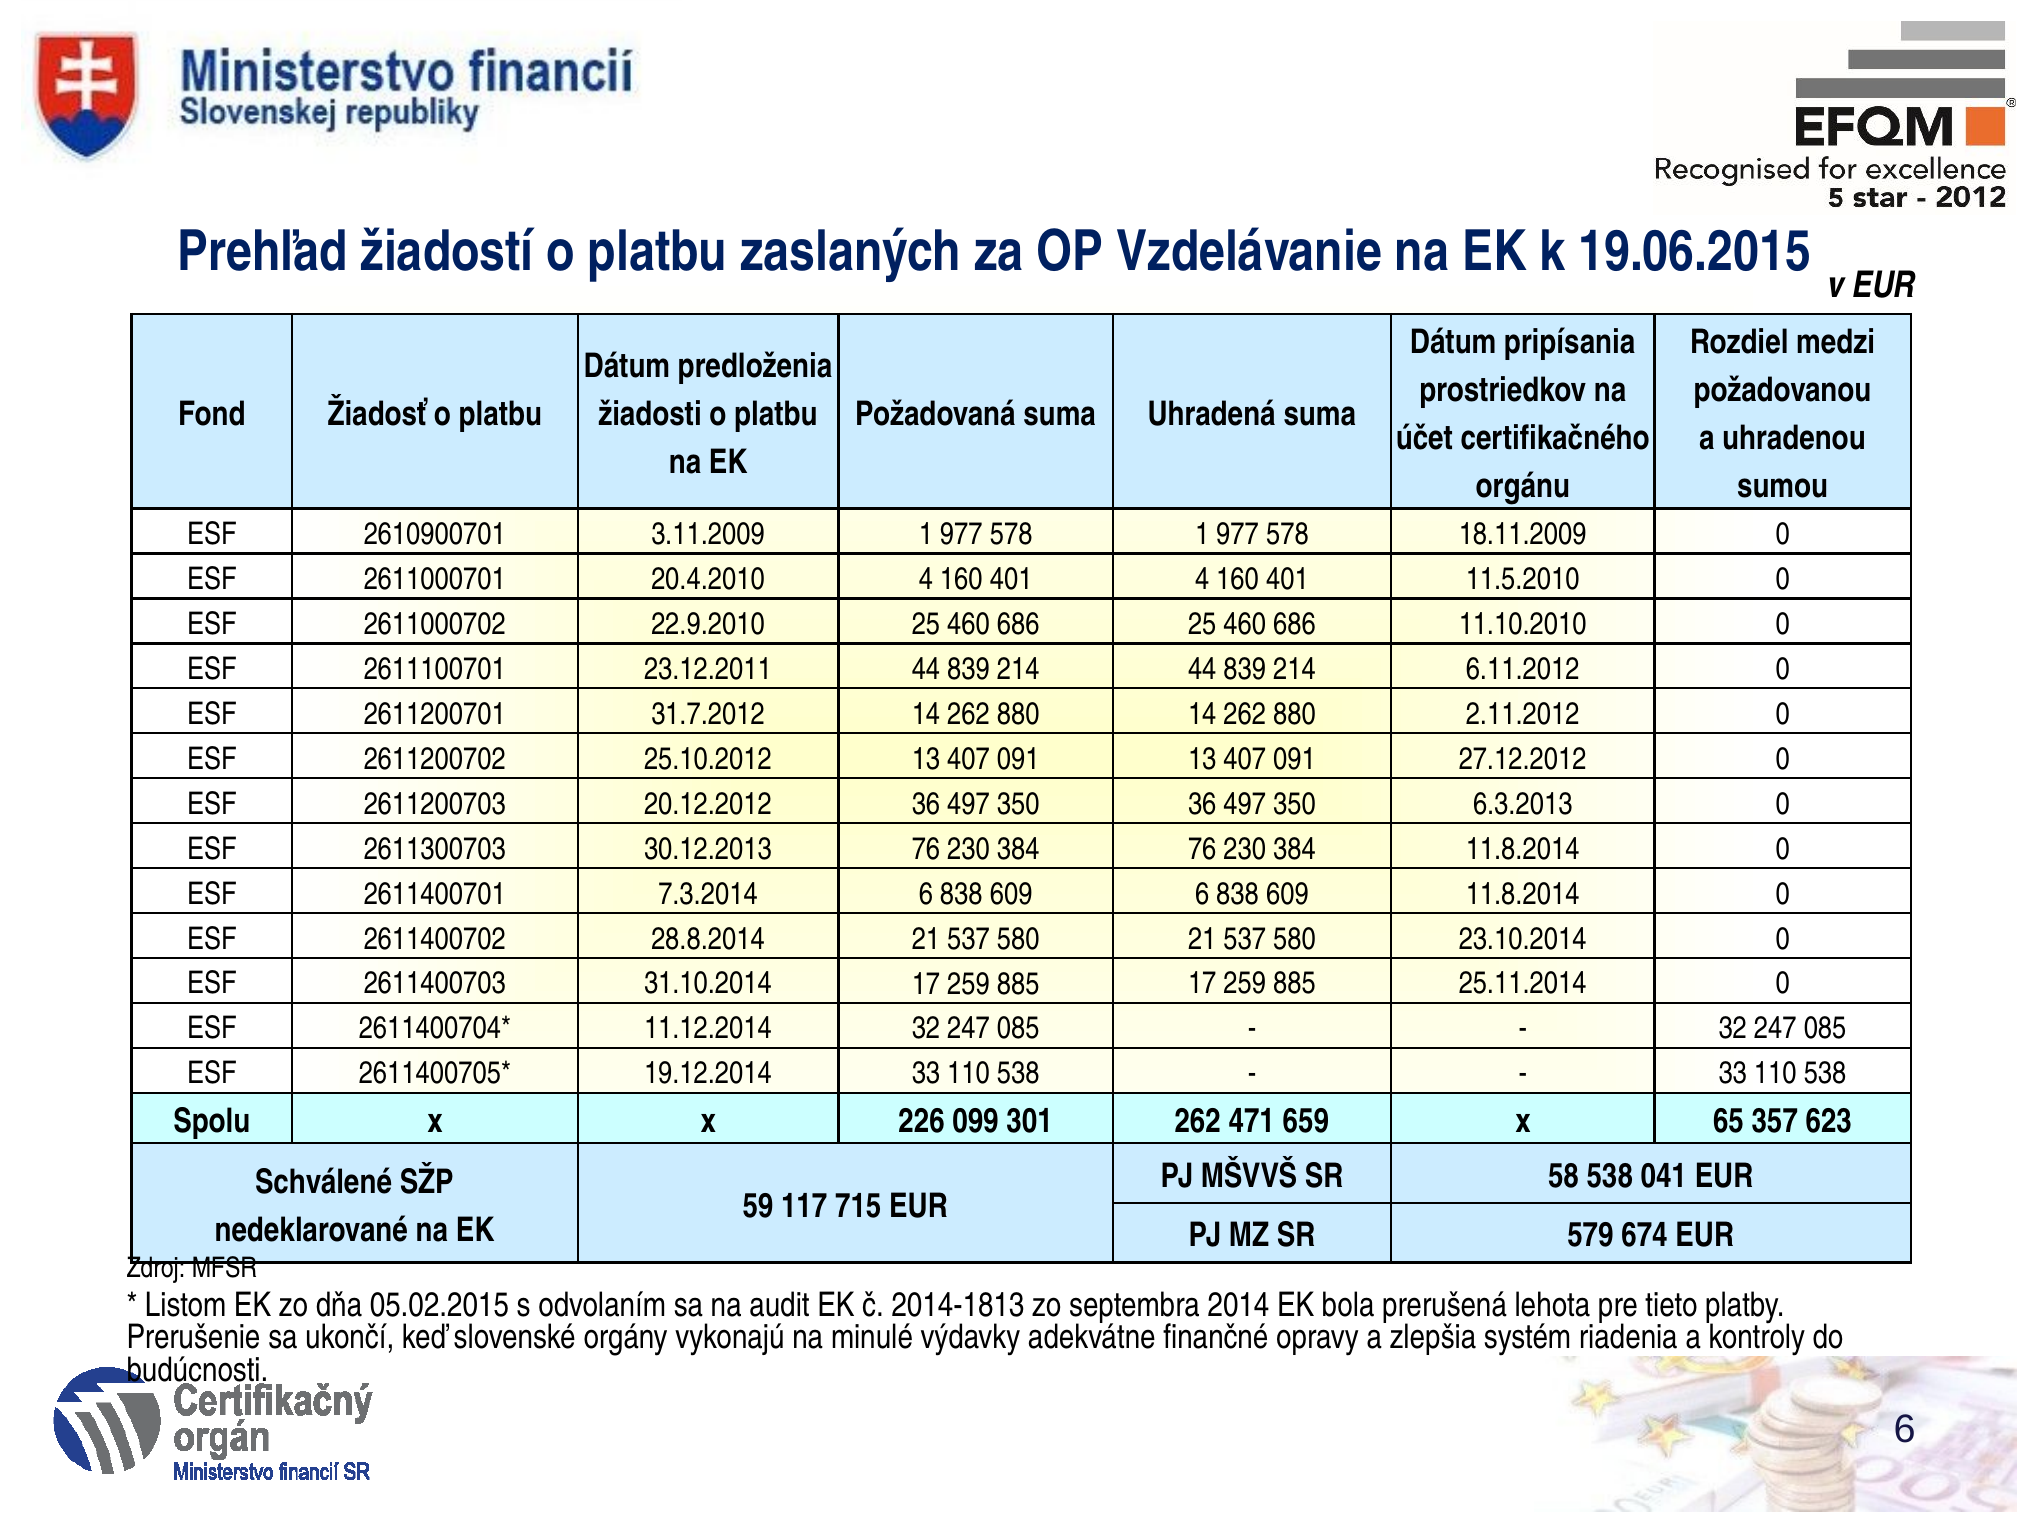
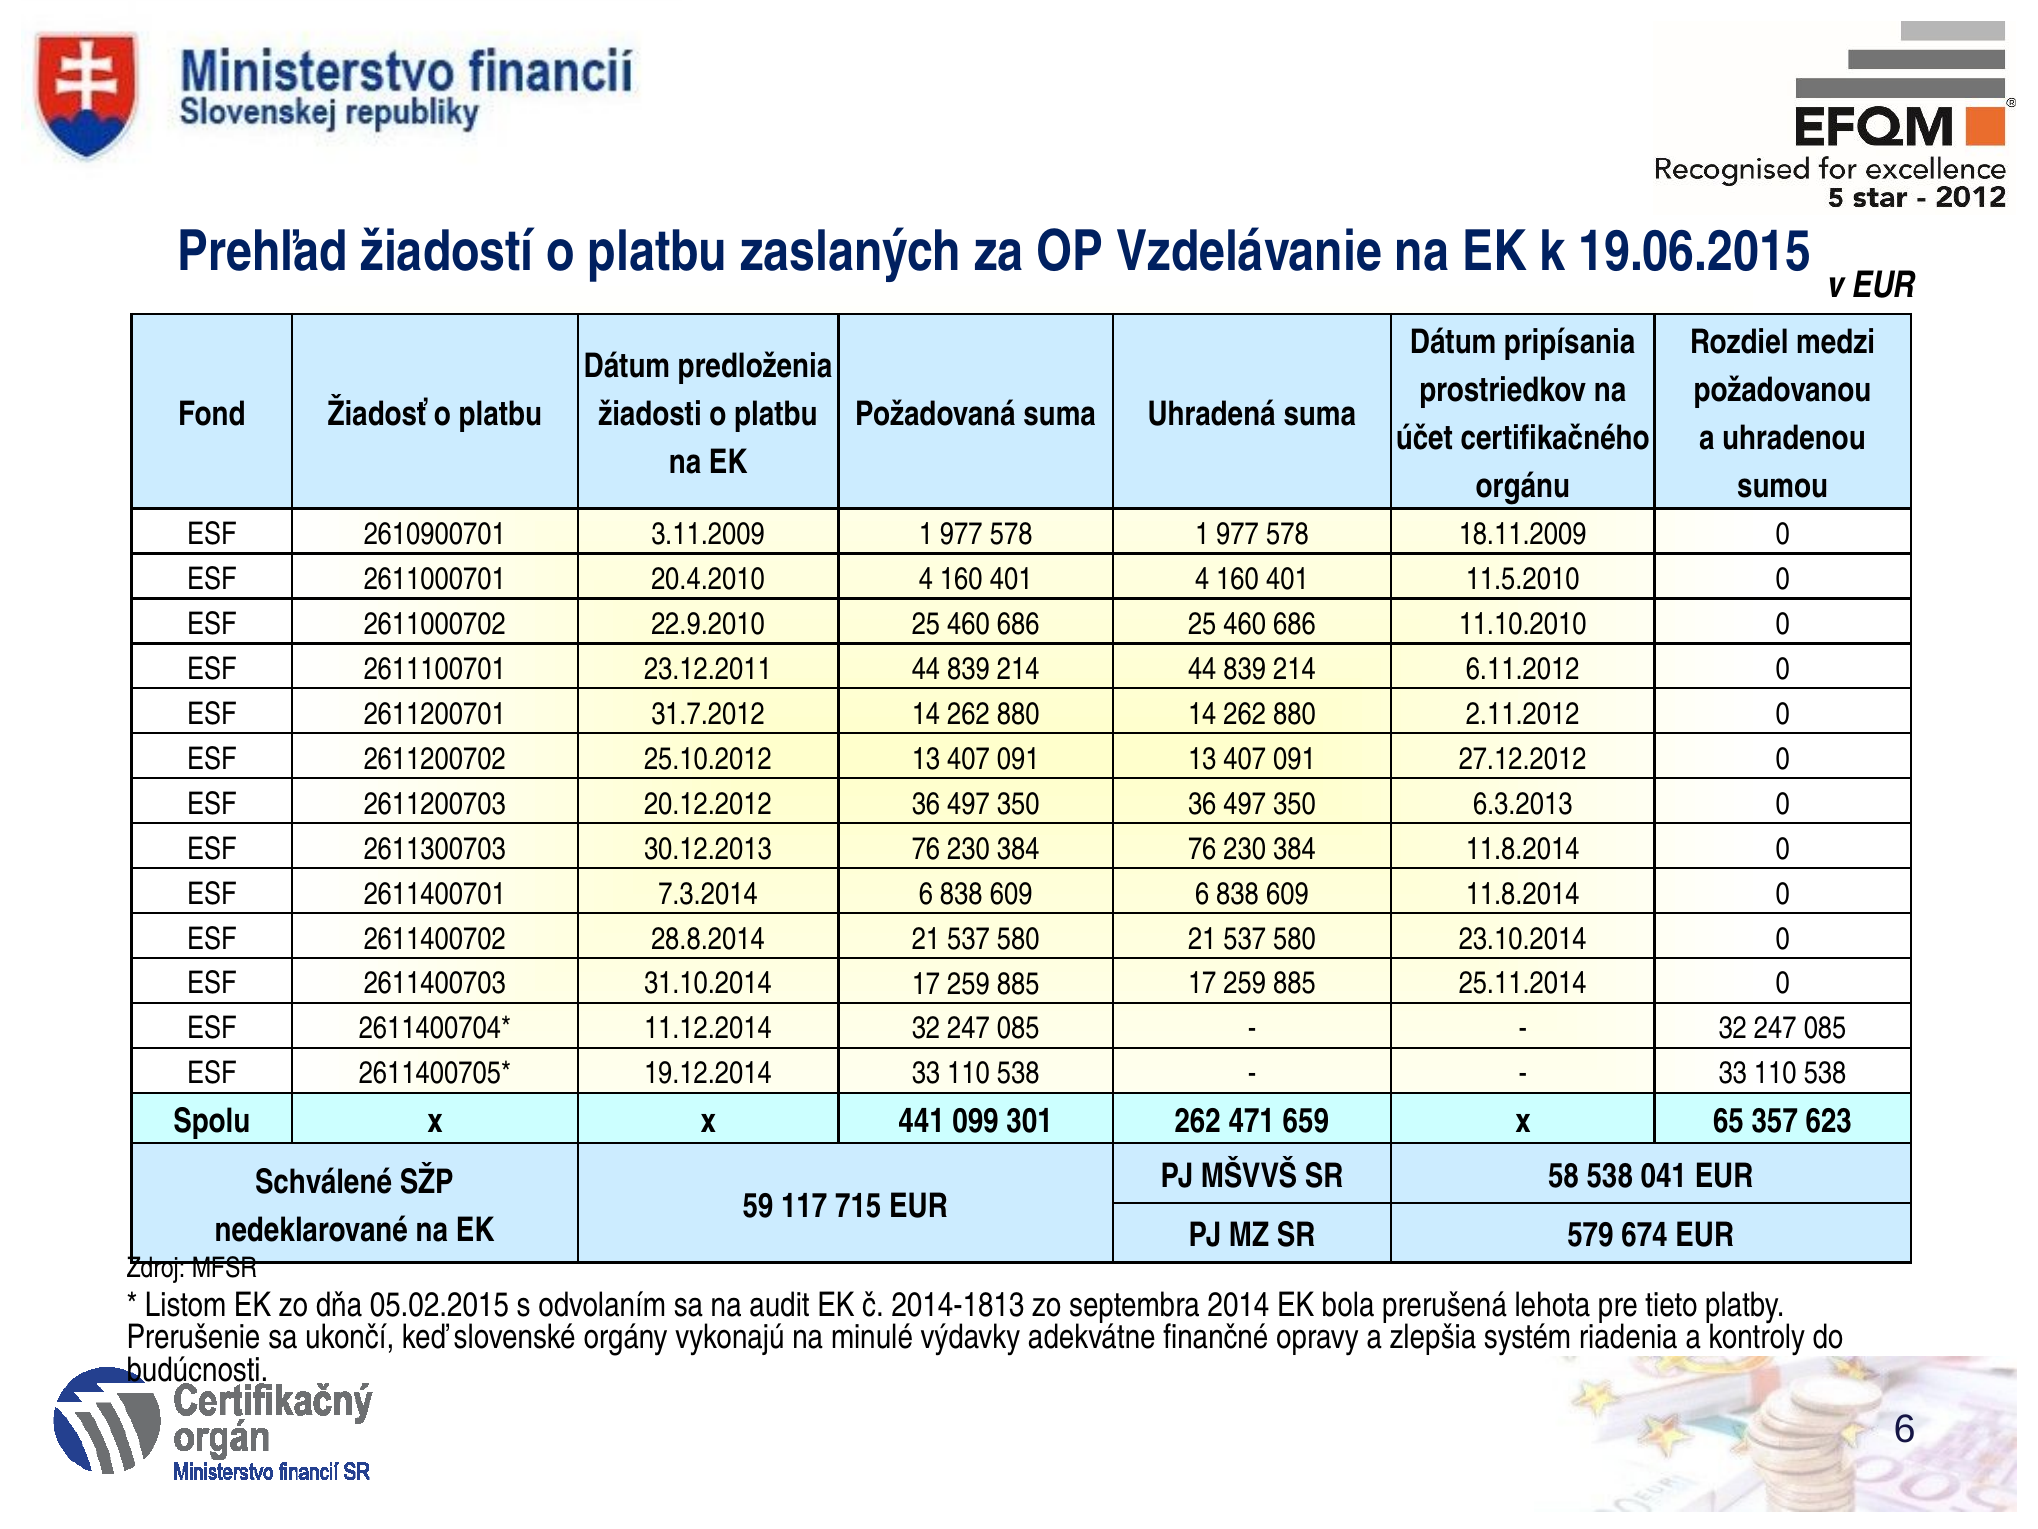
226: 226 -> 441
